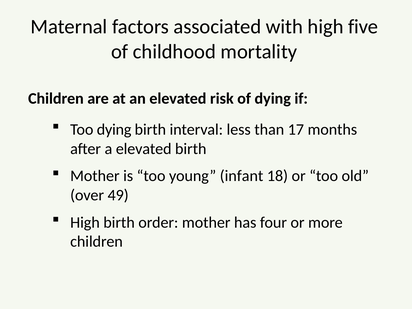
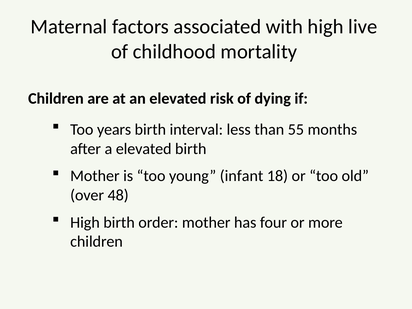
five: five -> live
Too dying: dying -> years
17: 17 -> 55
49: 49 -> 48
